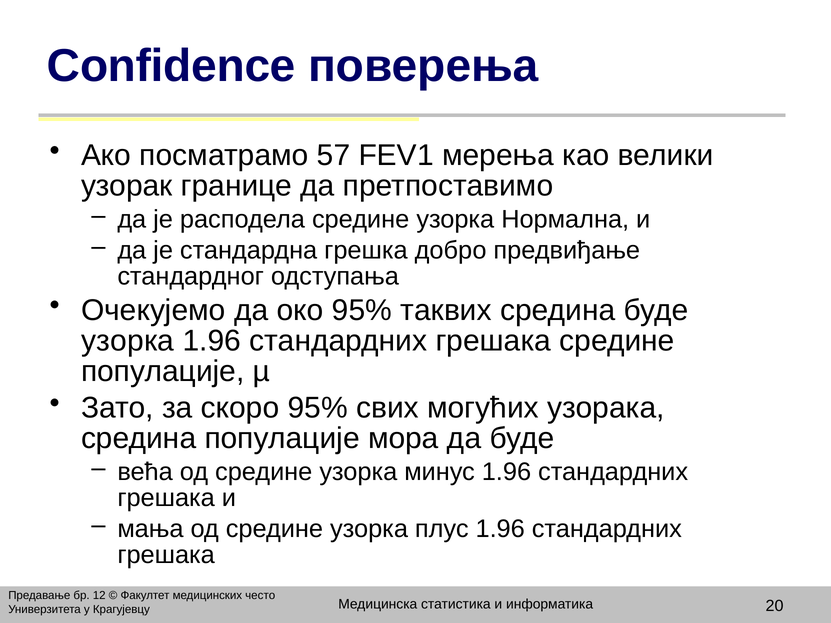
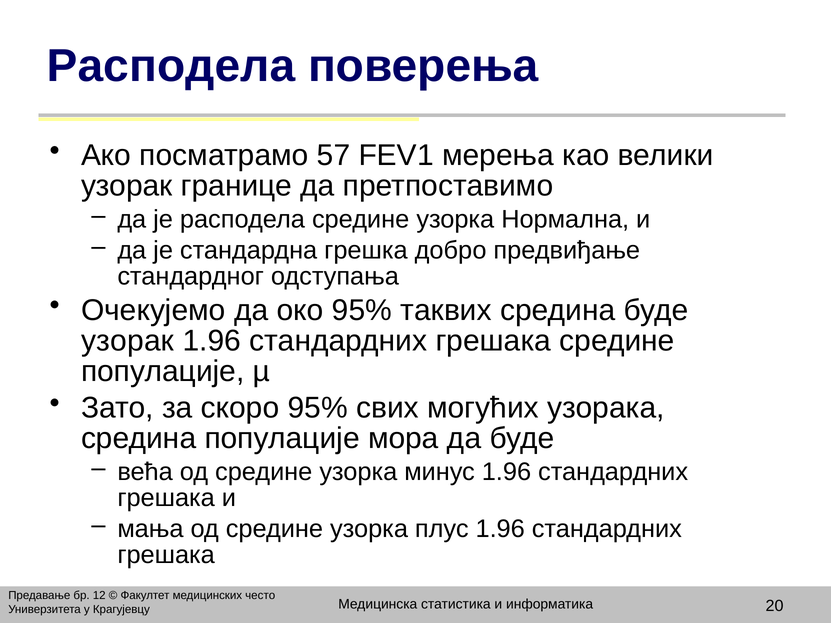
Confidence at (171, 66): Confidence -> Расподела
узорка at (128, 341): узорка -> узорак
